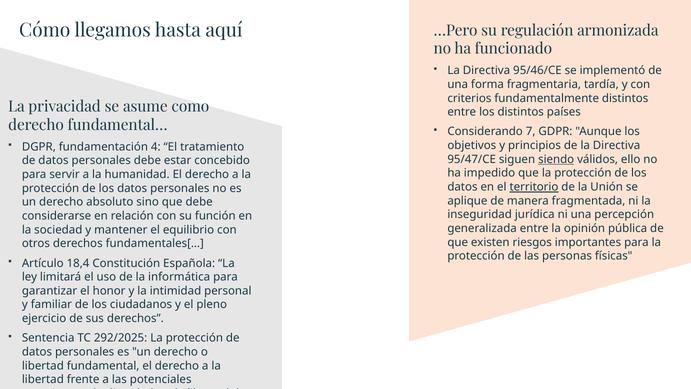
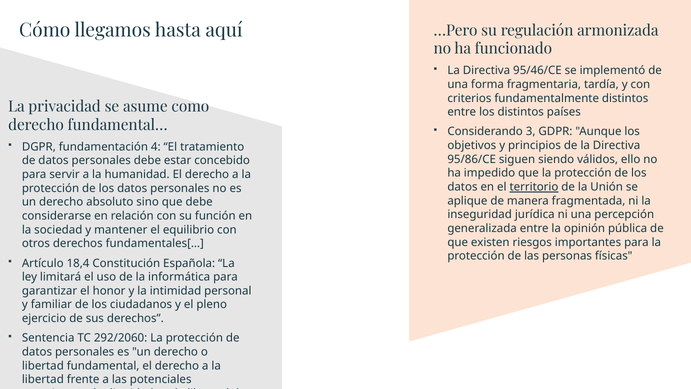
7: 7 -> 3
95/47/CE: 95/47/CE -> 95/86/CE
siendo underline: present -> none
292/2025: 292/2025 -> 292/2060
